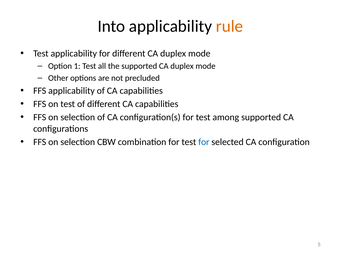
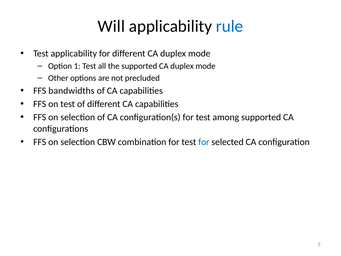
Into: Into -> Will
rule colour: orange -> blue
FFS applicability: applicability -> bandwidths
